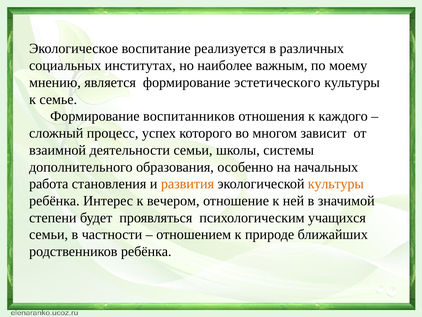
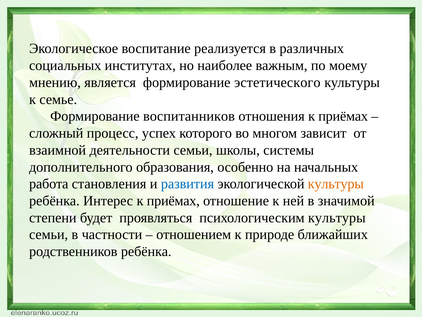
отношения к каждого: каждого -> приёмах
развития colour: orange -> blue
Интерес к вечером: вечером -> приёмах
психологическим учащихся: учащихся -> культуры
